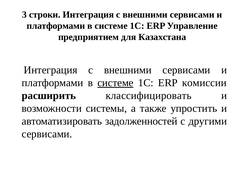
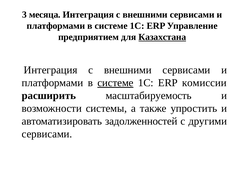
строки: строки -> месяца
Казахстана underline: none -> present
классифицировать: классифицировать -> масштабируемость
